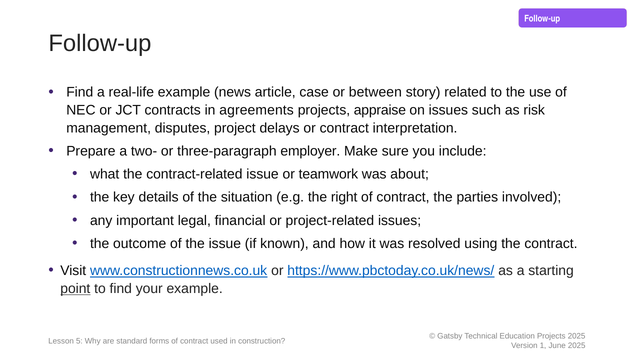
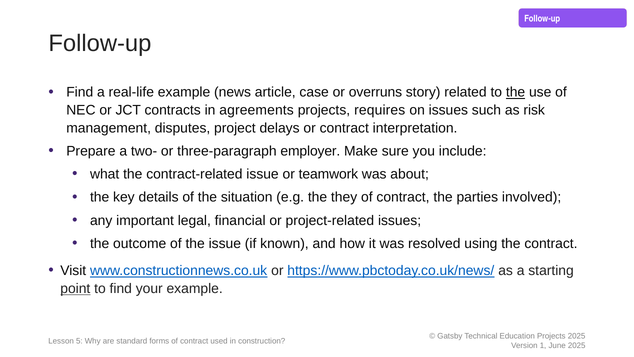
between: between -> overruns
the at (516, 92) underline: none -> present
appraise: appraise -> requires
right: right -> they
